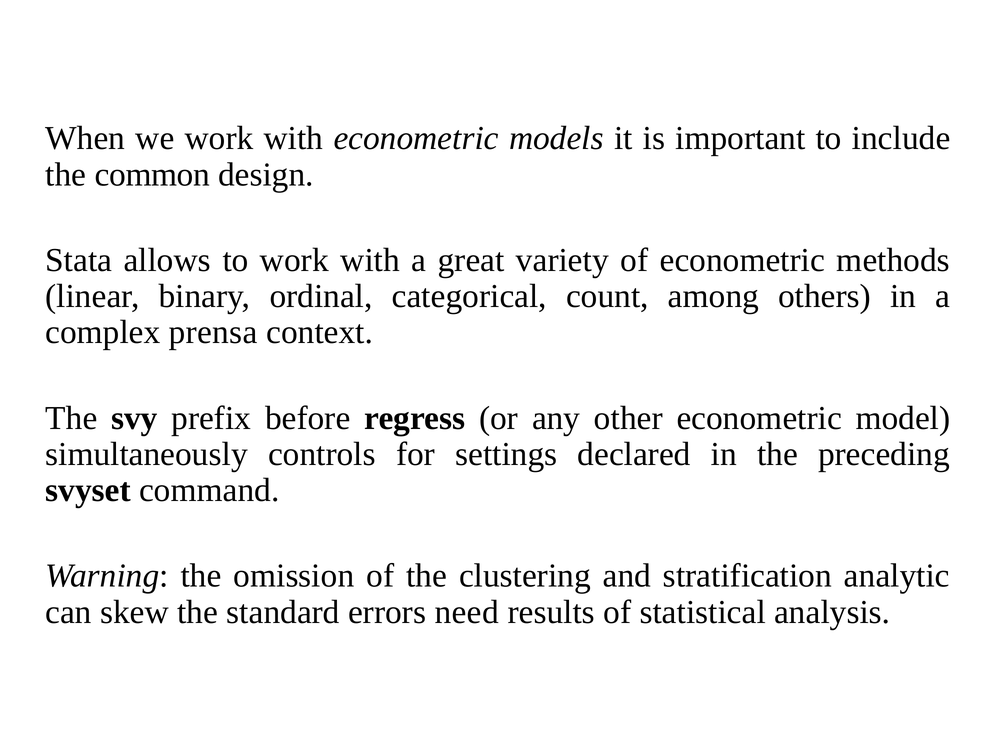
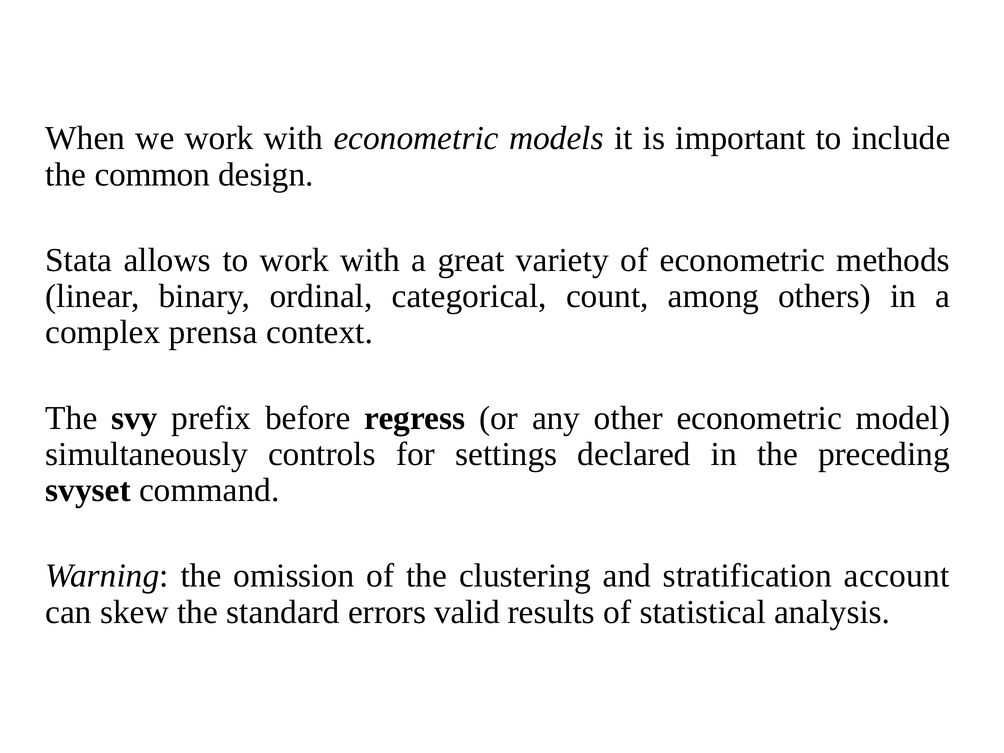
analytic: analytic -> account
need: need -> valid
